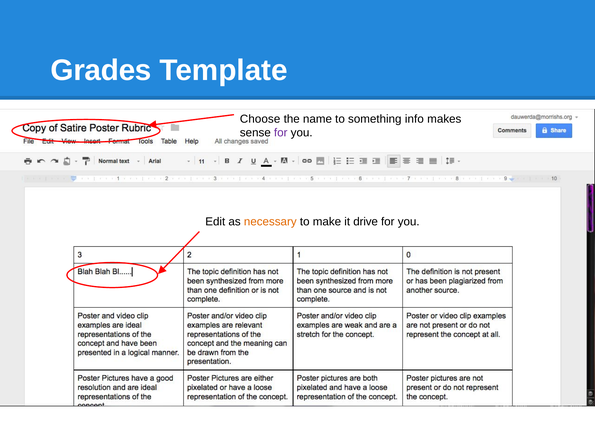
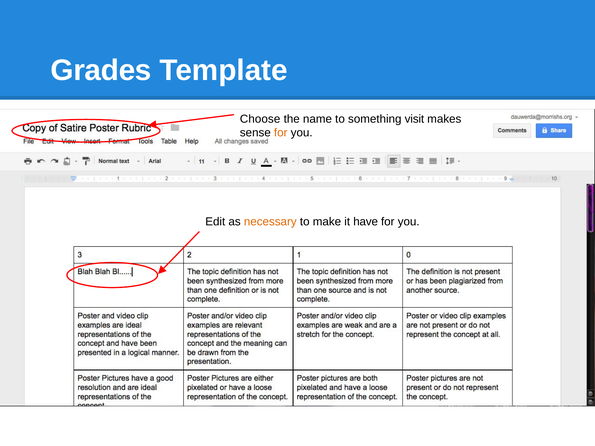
info: info -> visit
for at (281, 133) colour: purple -> orange
drive: drive -> have
